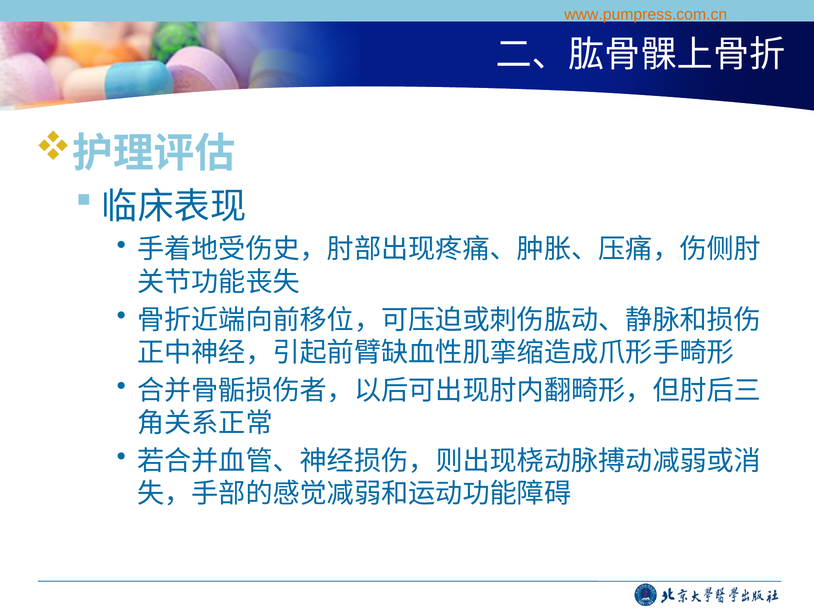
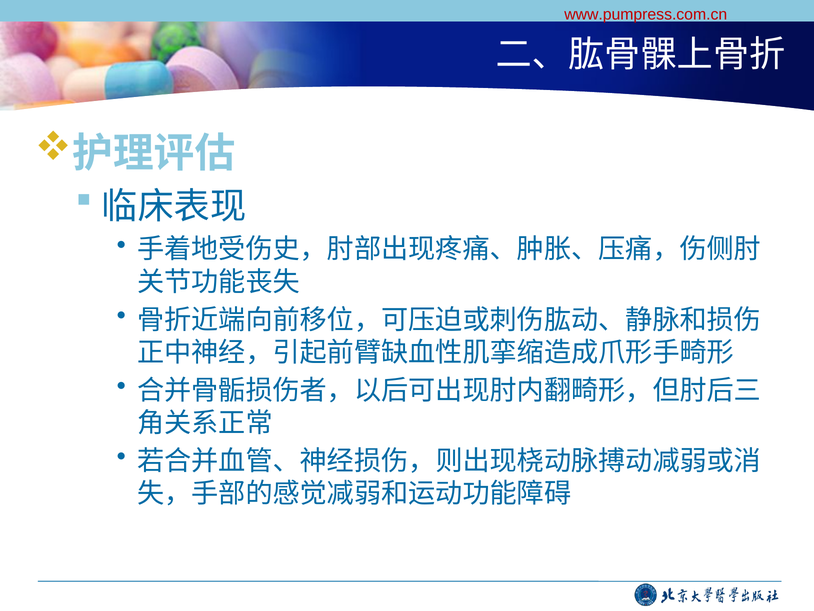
www.pumpress.com.cn colour: orange -> red
